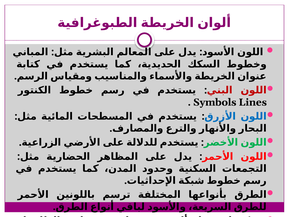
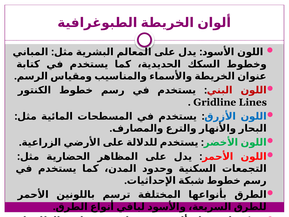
Symbols: Symbols -> Gridline
